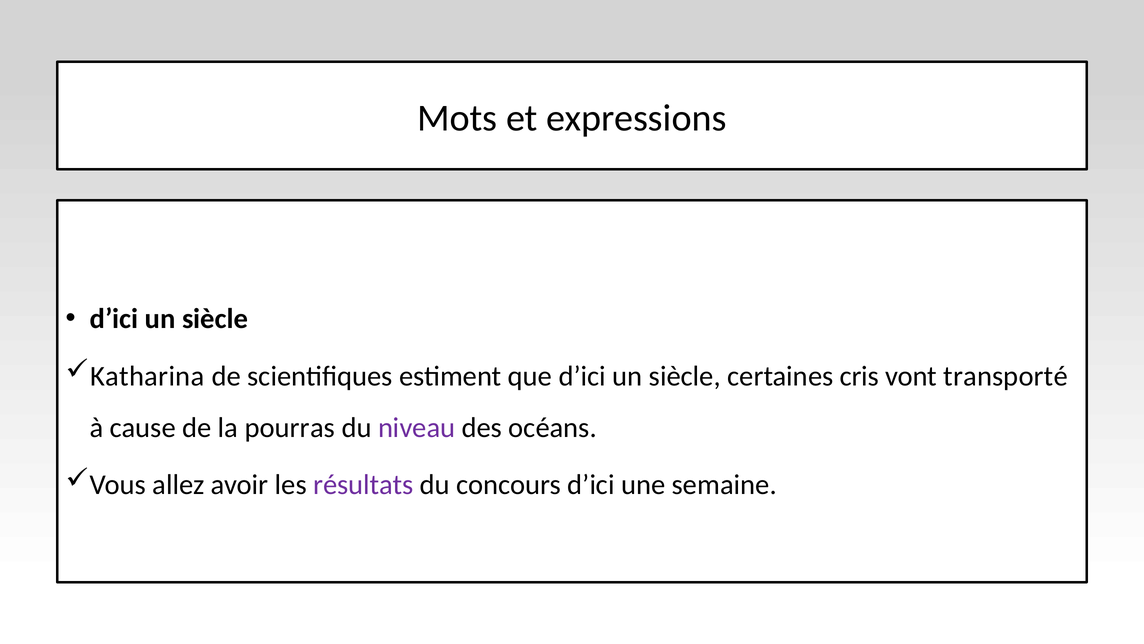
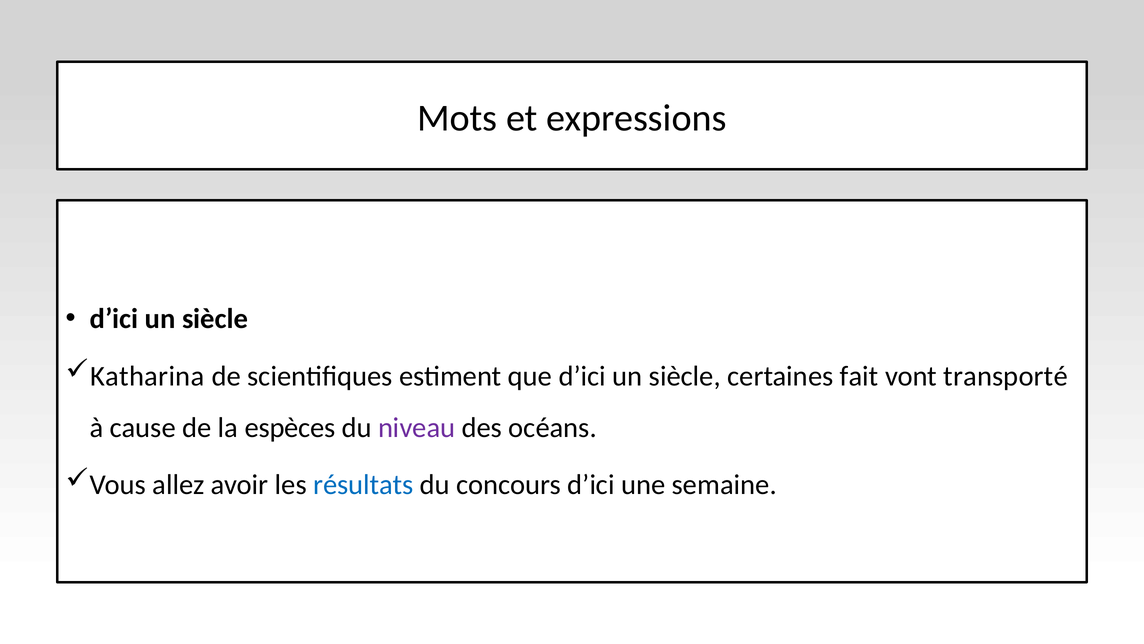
cris: cris -> fait
pourras: pourras -> espèces
résultats colour: purple -> blue
